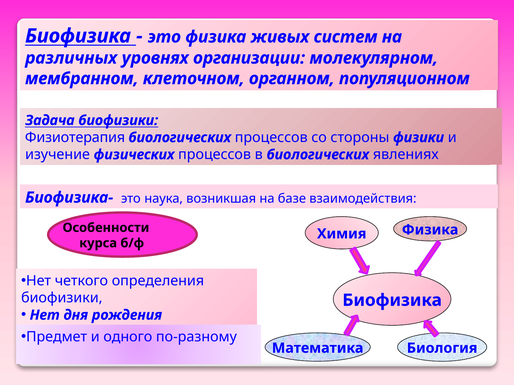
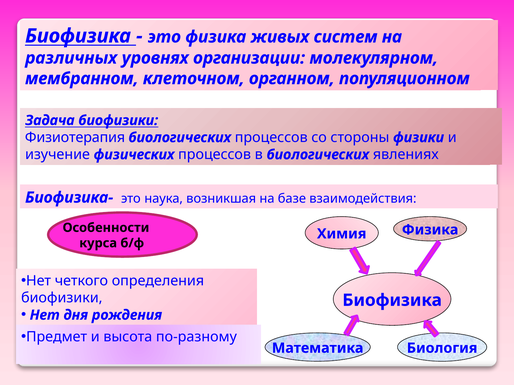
одного: одного -> высота
